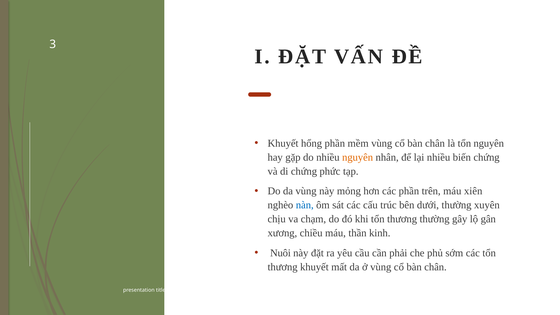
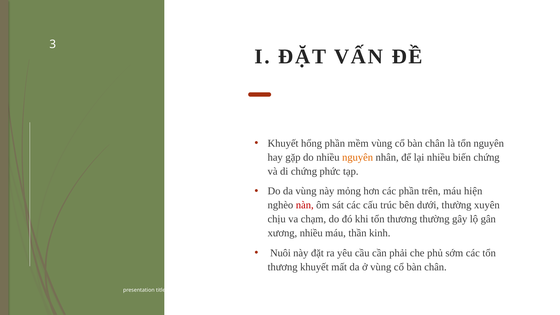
xiên: xiên -> hiện
nàn colour: blue -> red
xương chiều: chiều -> nhiều
